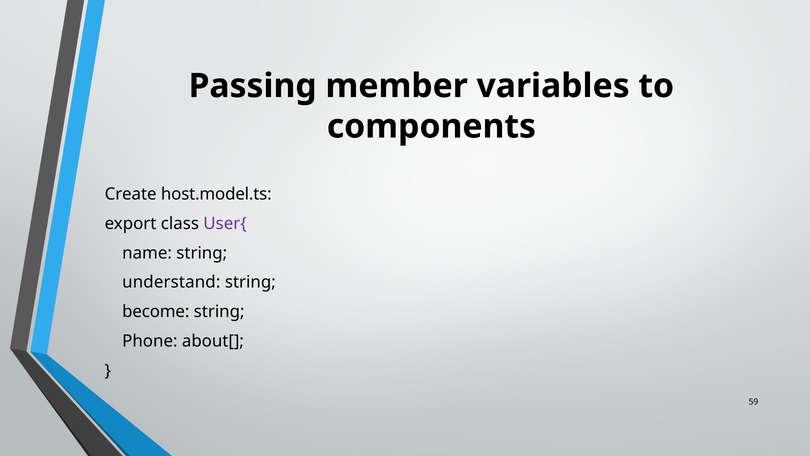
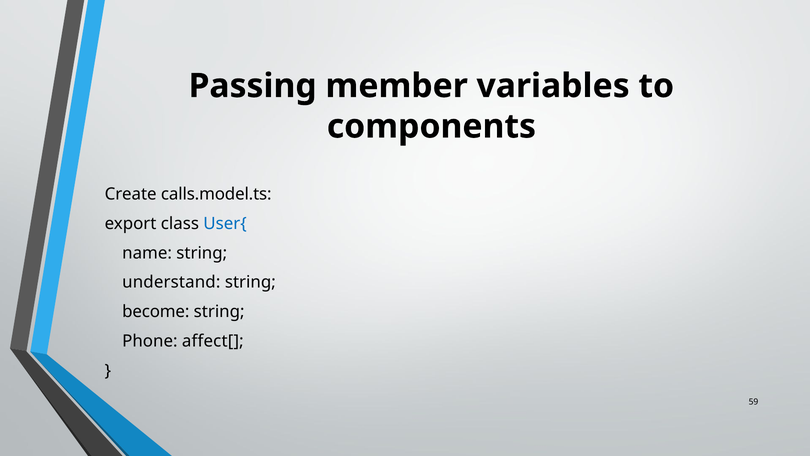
host.model.ts: host.model.ts -> calls.model.ts
User{ colour: purple -> blue
about[: about[ -> affect[
